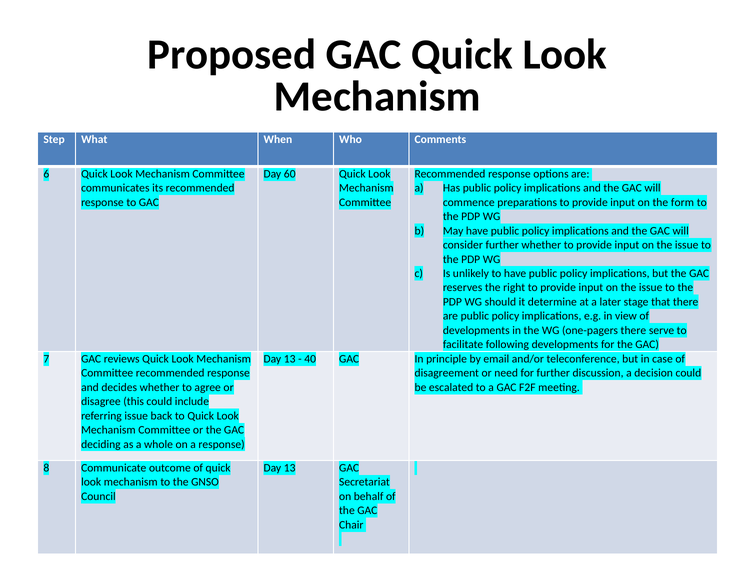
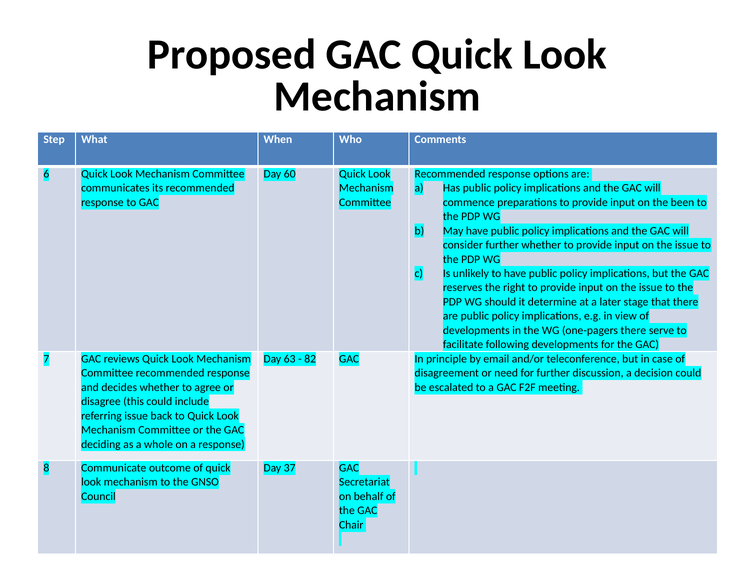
form: form -> been
13 at (290, 359): 13 -> 63
40: 40 -> 82
13 at (290, 468): 13 -> 37
